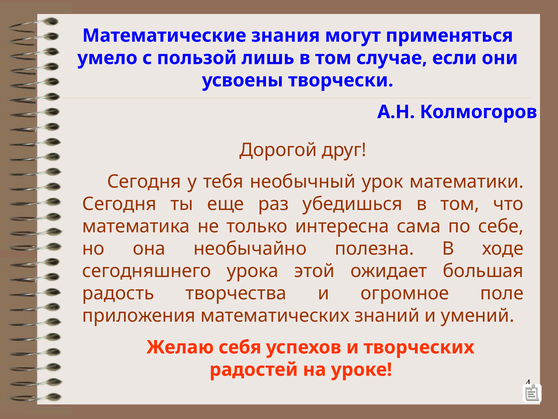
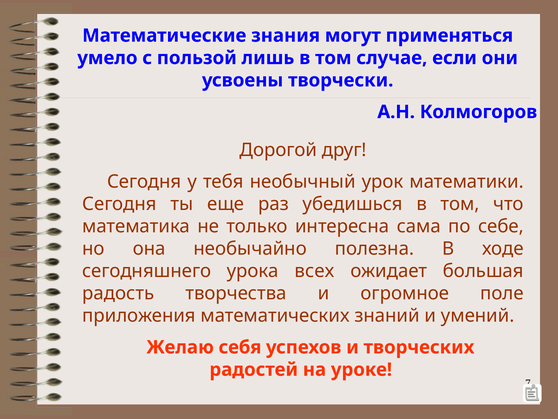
этой: этой -> всех
4: 4 -> 7
